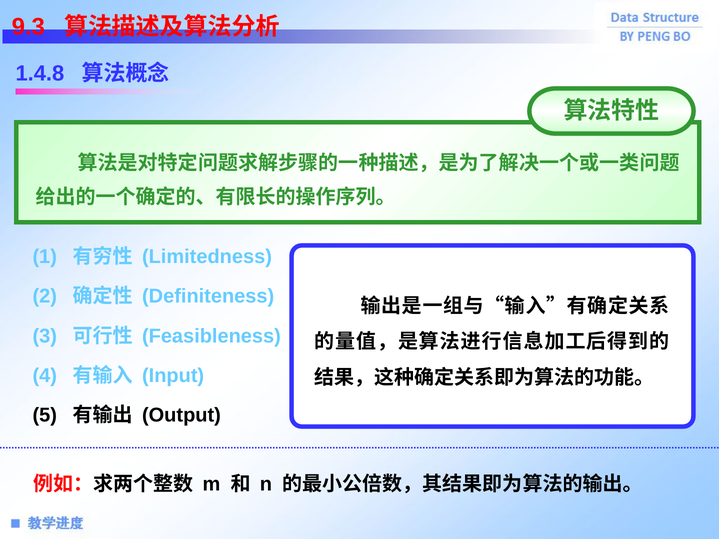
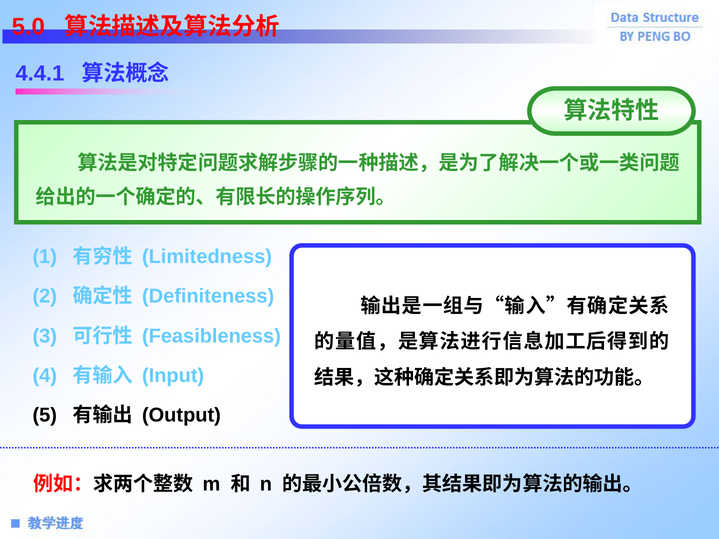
9.3: 9.3 -> 5.0
1.4.8: 1.4.8 -> 4.4.1
